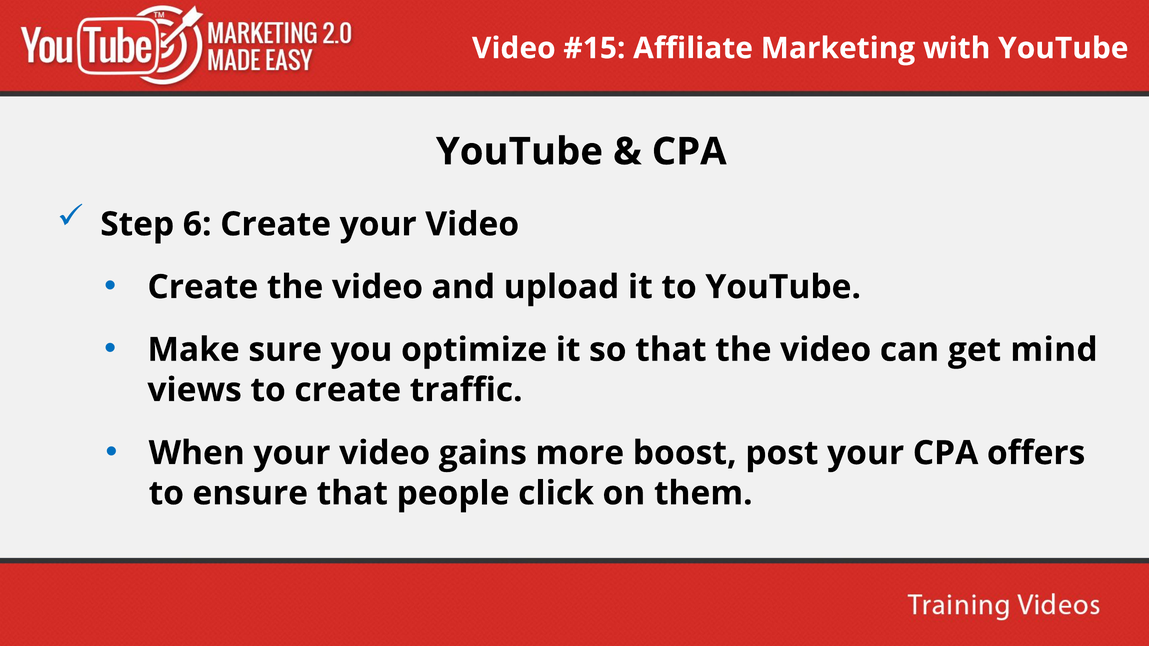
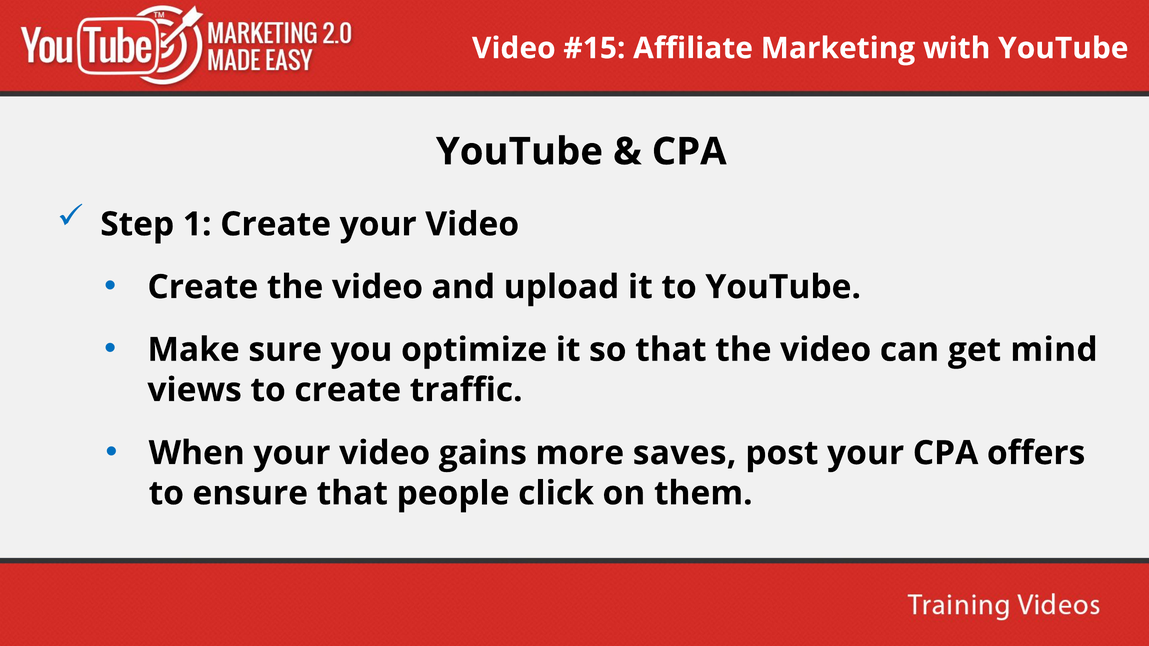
6: 6 -> 1
boost: boost -> saves
